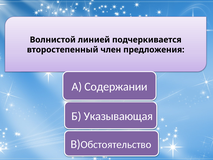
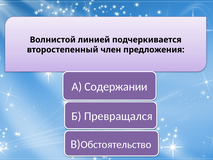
Указывающая: Указывающая -> Превращался
